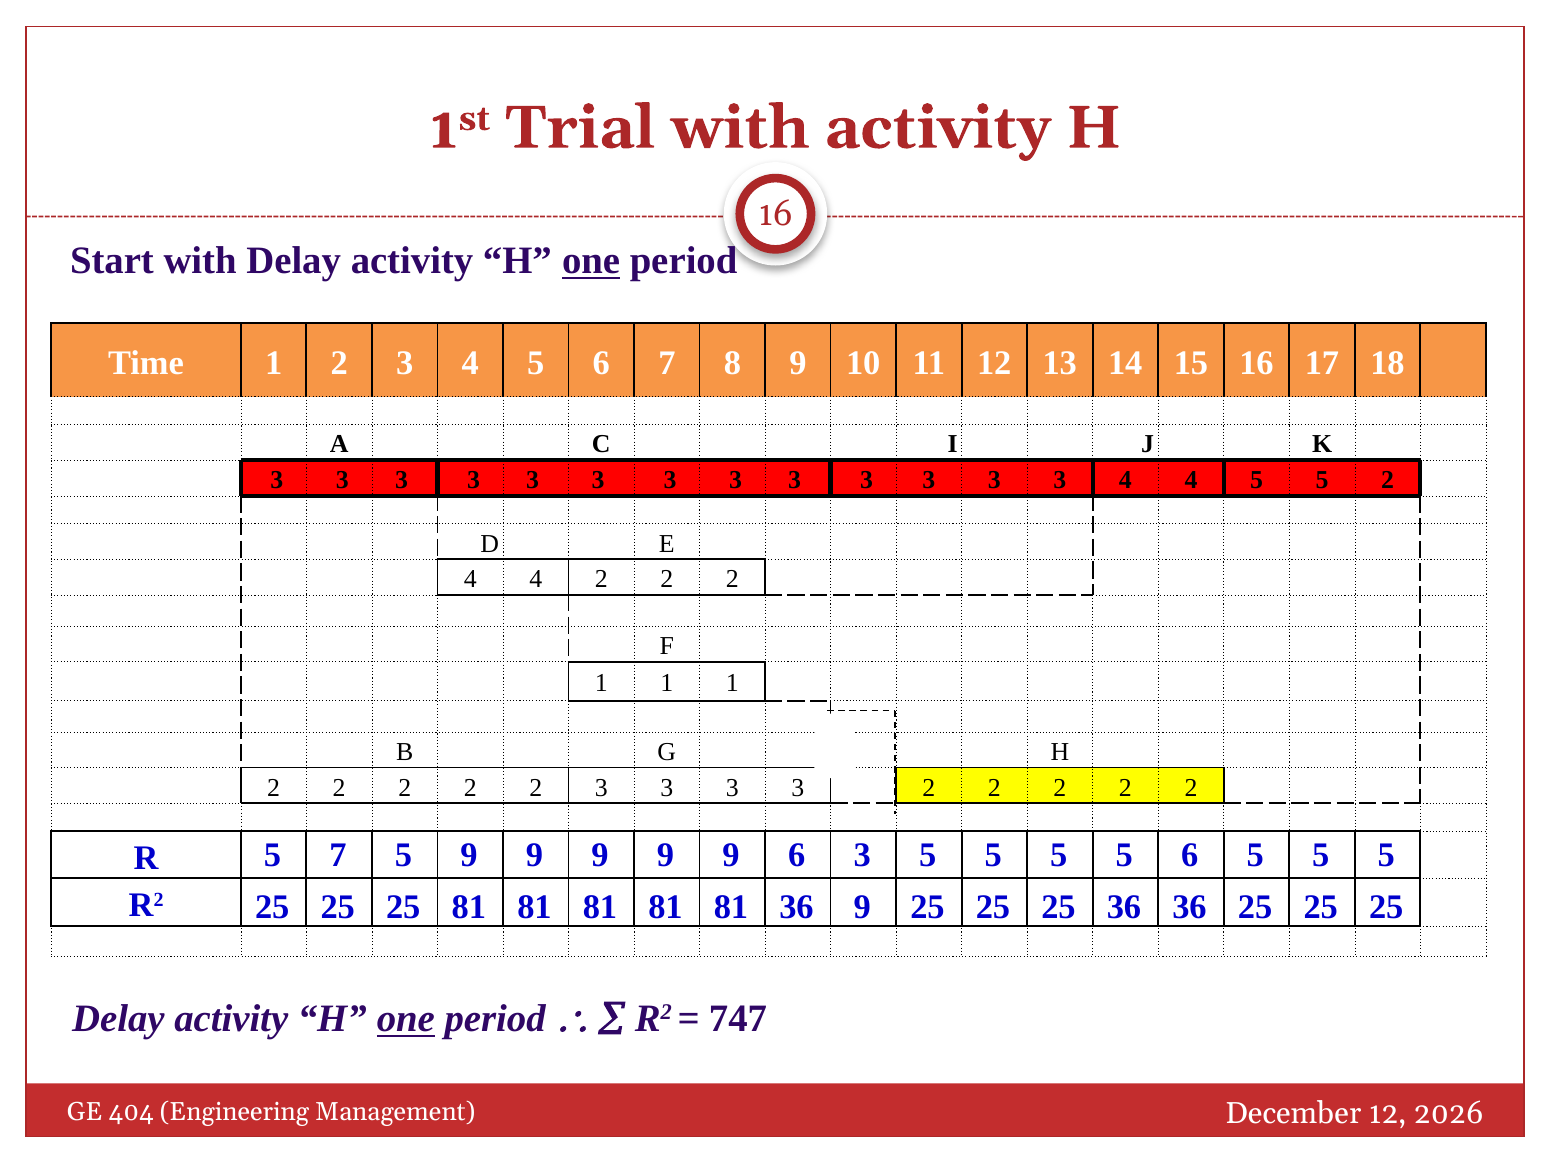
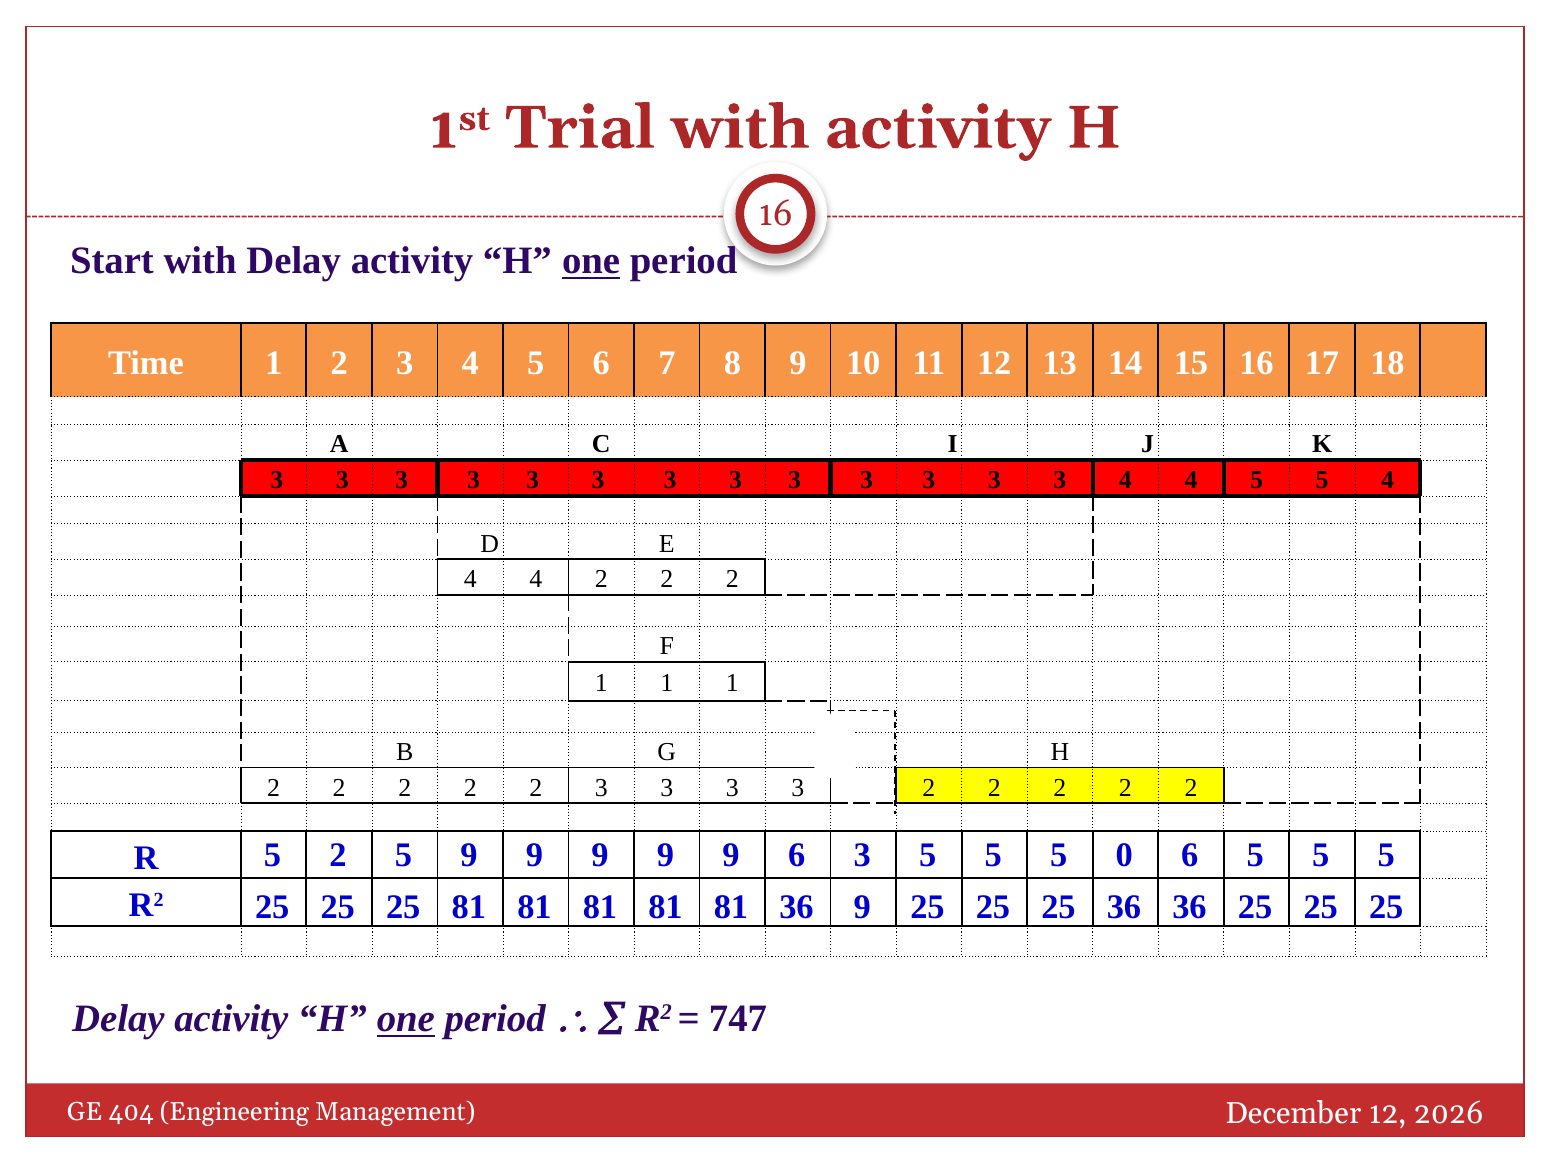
5 2: 2 -> 4
5 7: 7 -> 2
5 5 5 5: 5 -> 0
